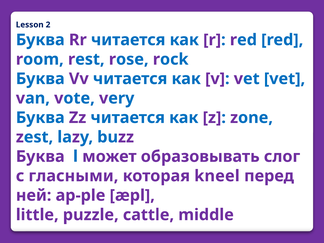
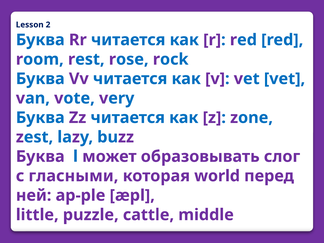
kneel: kneel -> world
